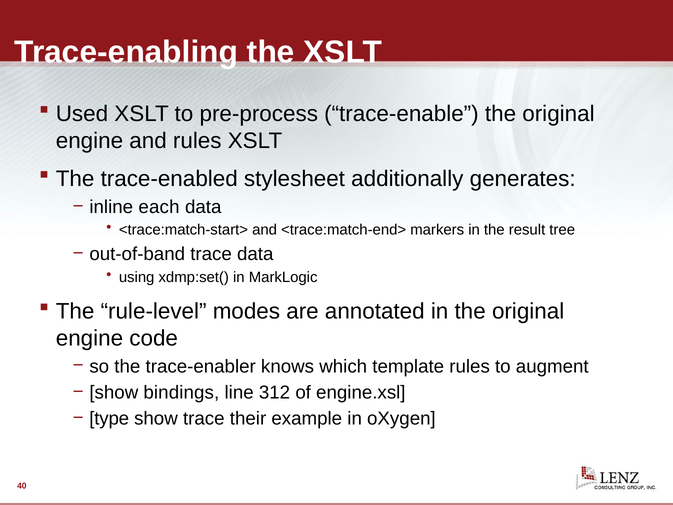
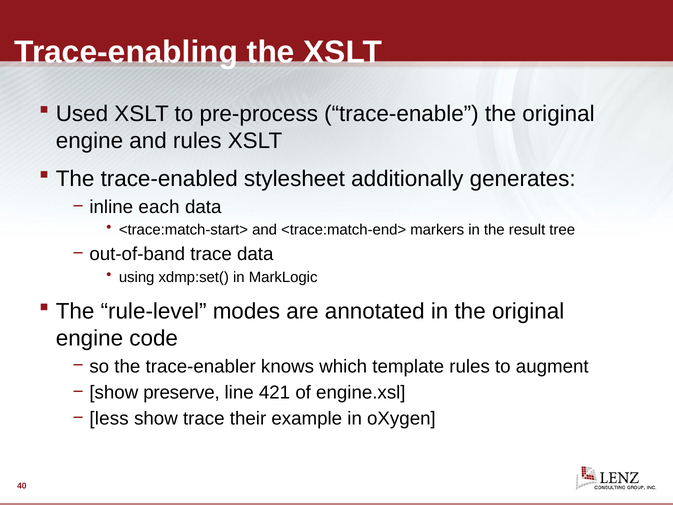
bindings: bindings -> preserve
312: 312 -> 421
type: type -> less
